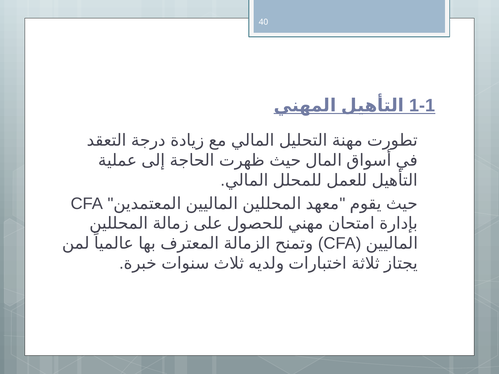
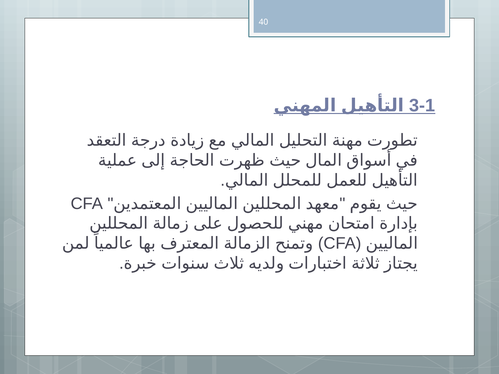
1-1: 1-1 -> 3-1
